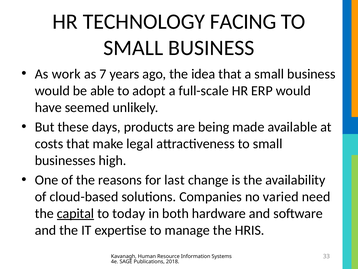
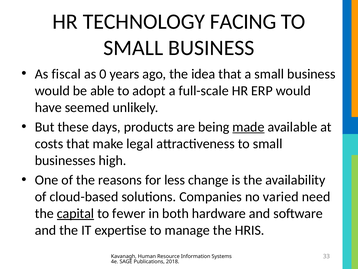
work: work -> fiscal
7: 7 -> 0
made underline: none -> present
last: last -> less
today: today -> fewer
